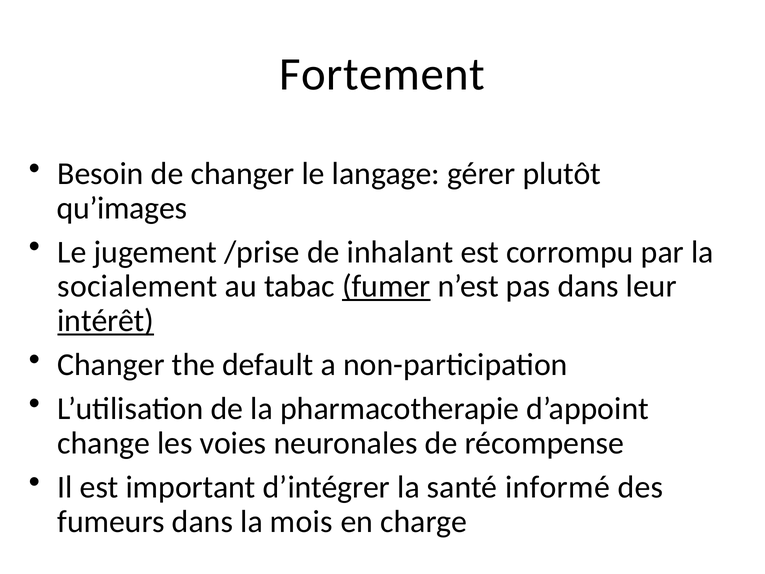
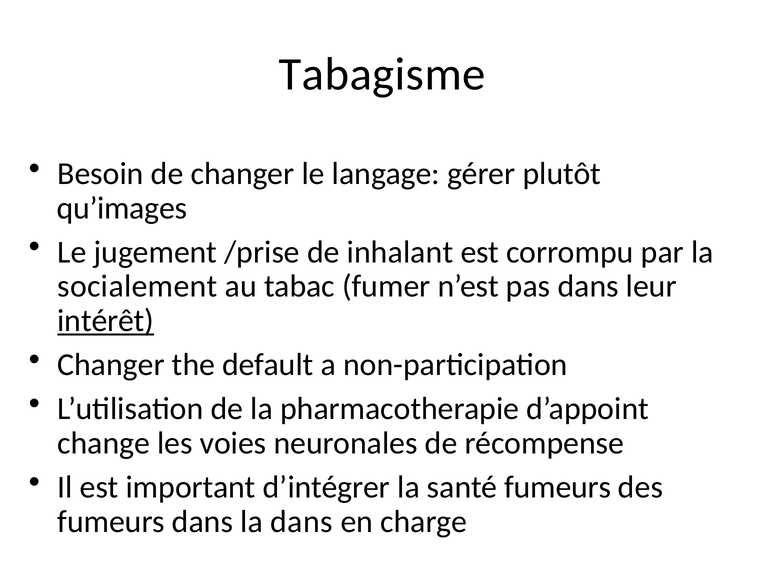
Fortement: Fortement -> Tabagisme
fumer underline: present -> none
santé informé: informé -> fumeurs
la mois: mois -> dans
